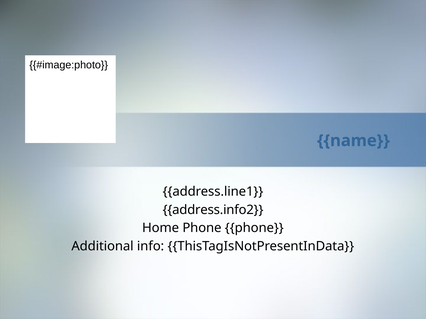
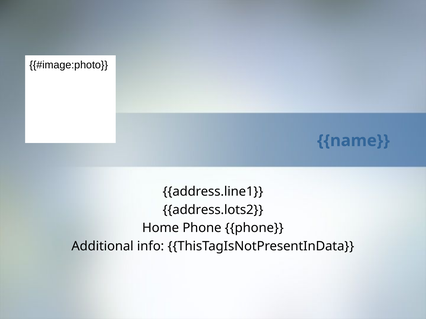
address.info2: address.info2 -> address.lots2
